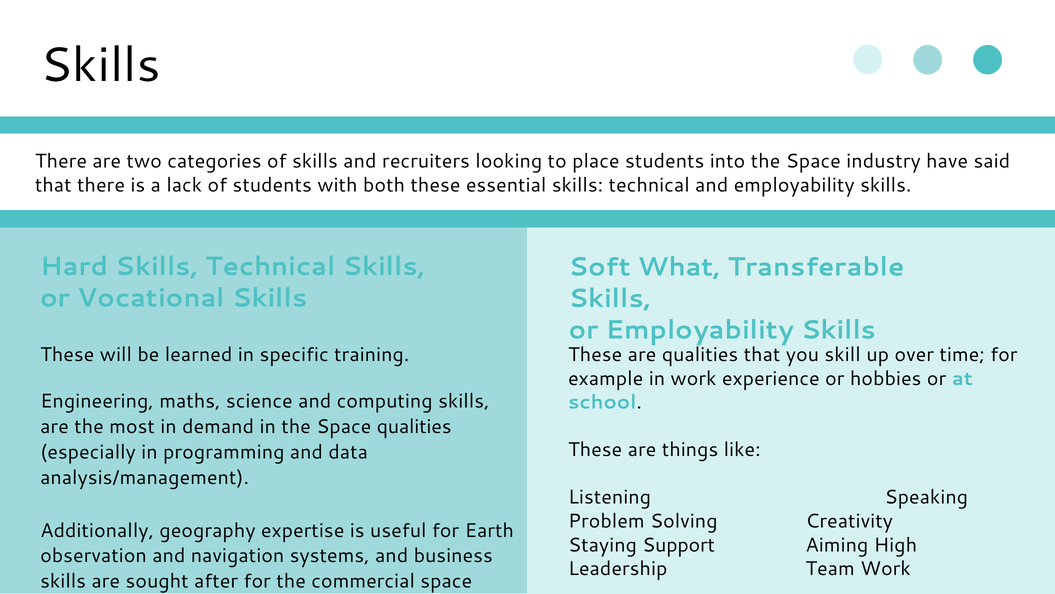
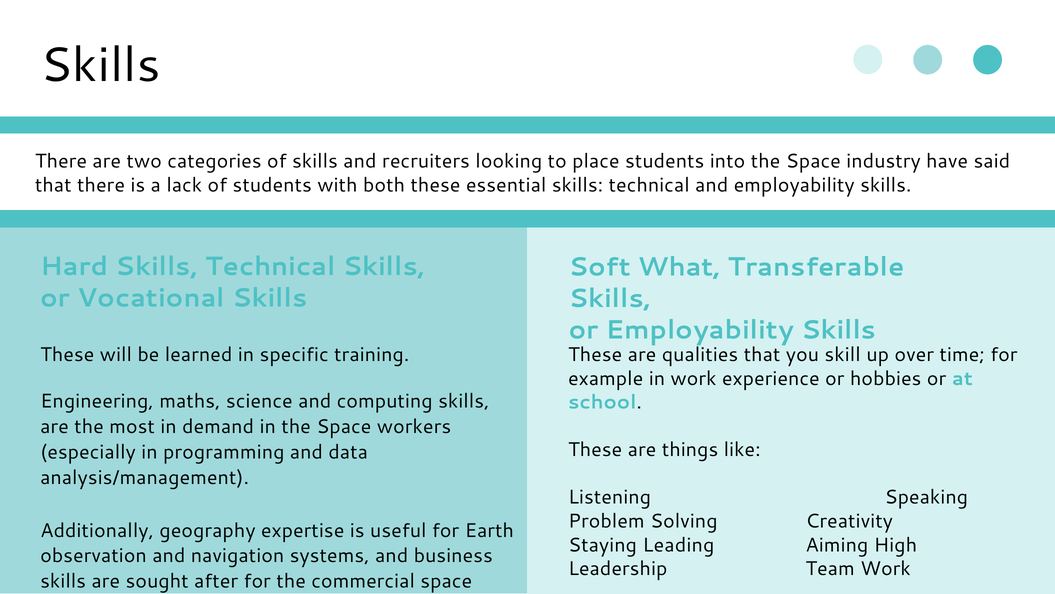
Space qualities: qualities -> workers
Support: Support -> Leading
